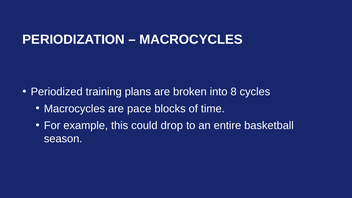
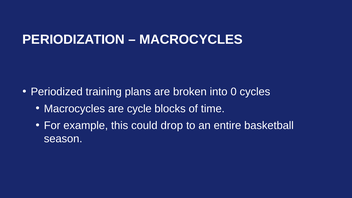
8: 8 -> 0
pace: pace -> cycle
